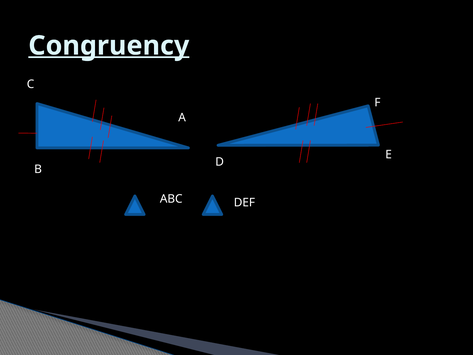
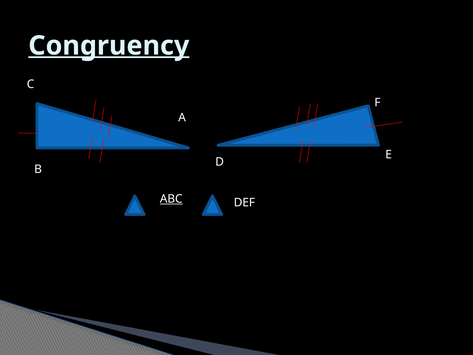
ABC underline: none -> present
